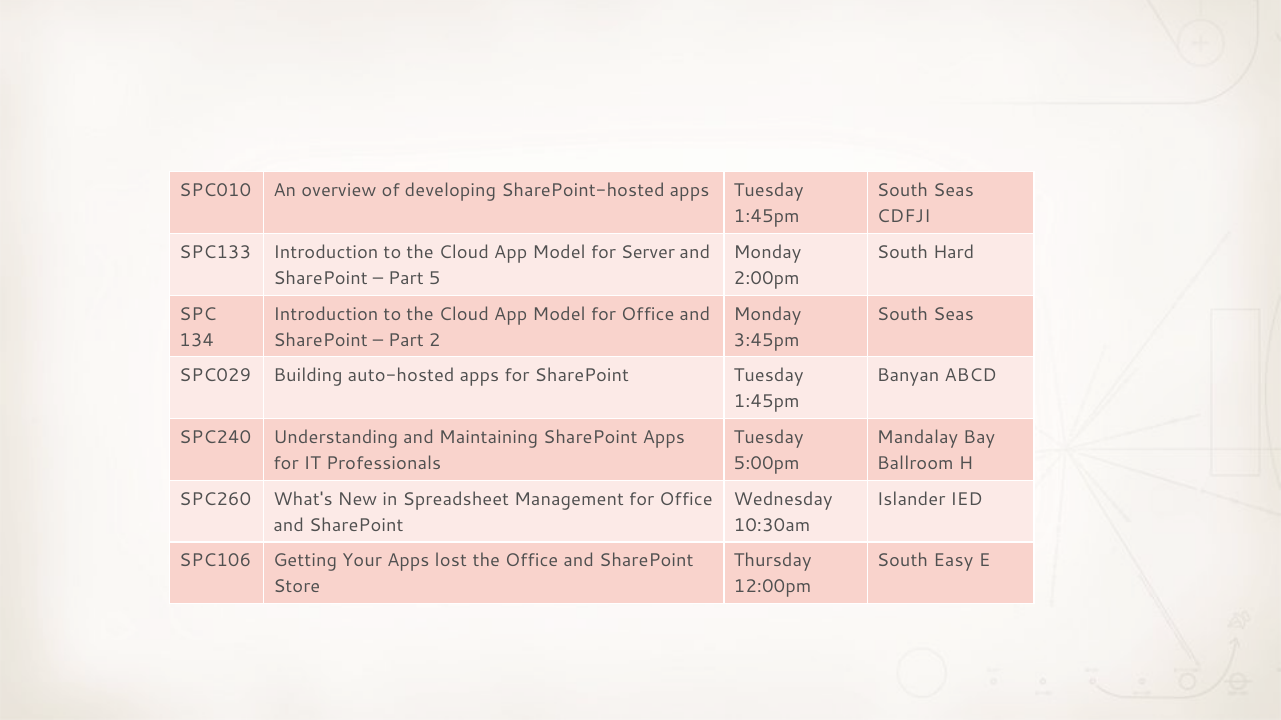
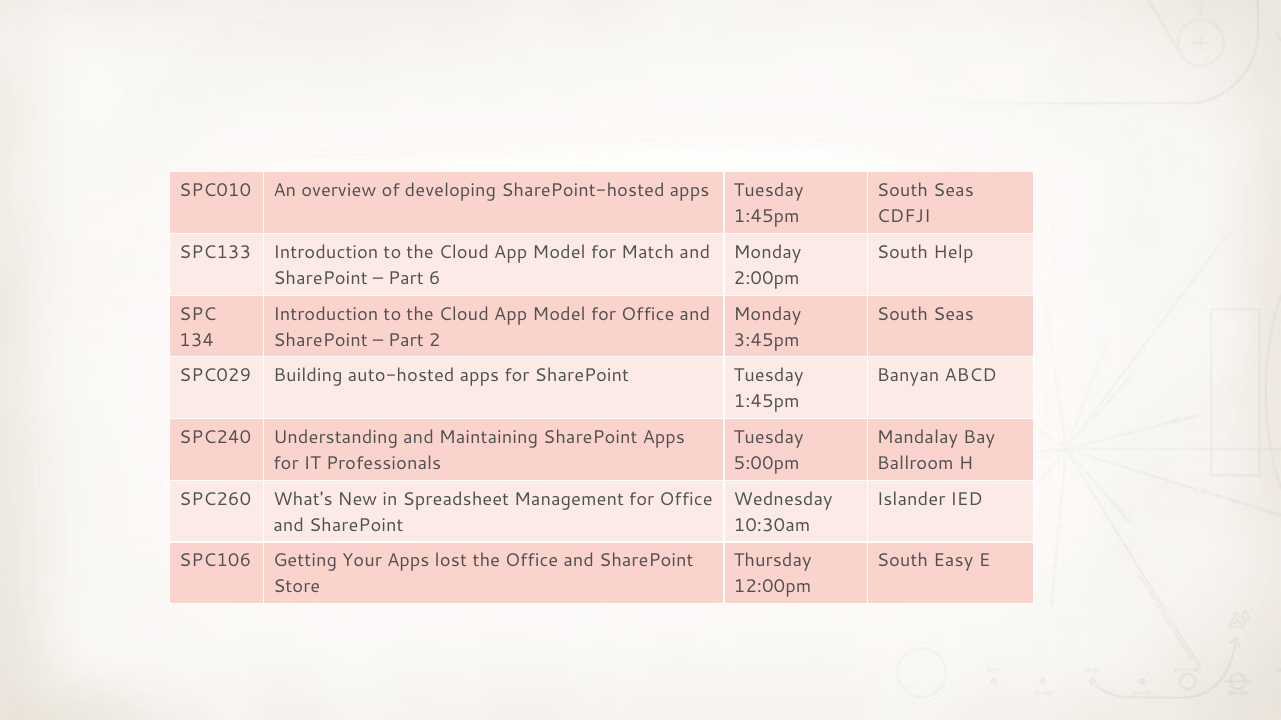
Server: Server -> Match
Hard: Hard -> Help
5: 5 -> 6
